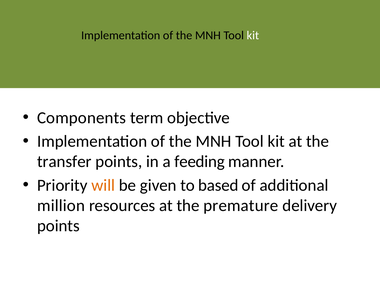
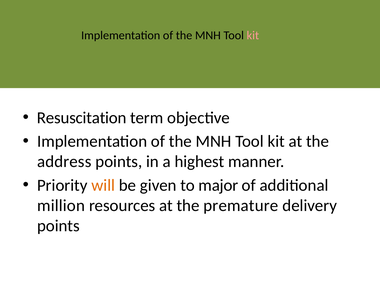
kit at (253, 35) colour: white -> pink
Components: Components -> Resuscitation
transfer: transfer -> address
feeding: feeding -> highest
based: based -> major
